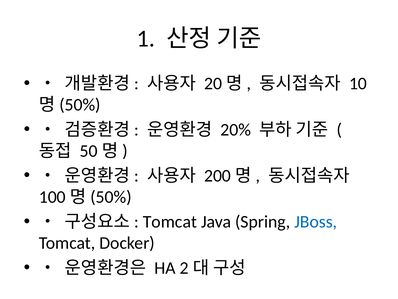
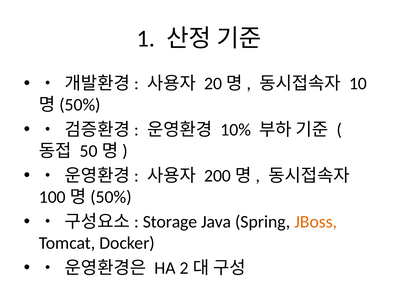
20%: 20% -> 10%
Tomcat at (170, 222): Tomcat -> Storage
JBoss colour: blue -> orange
